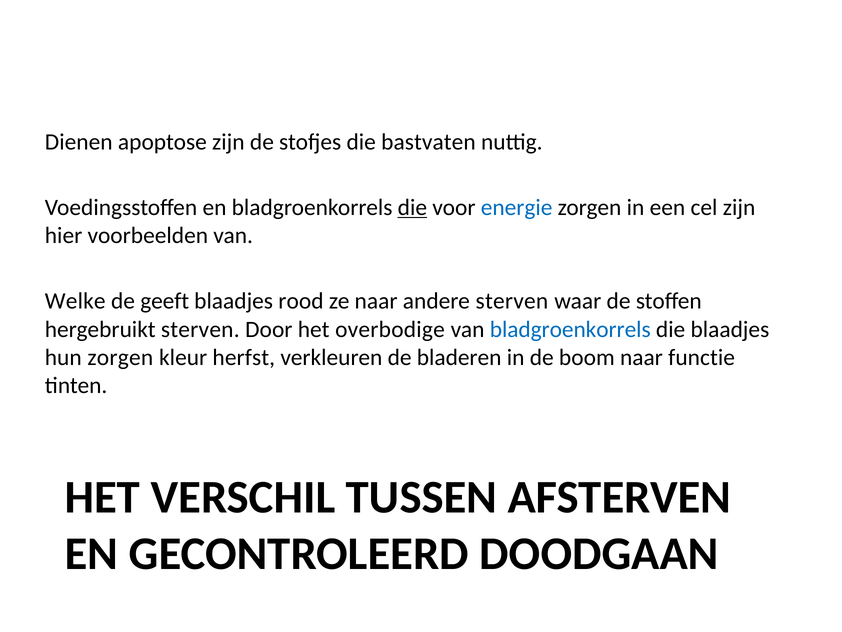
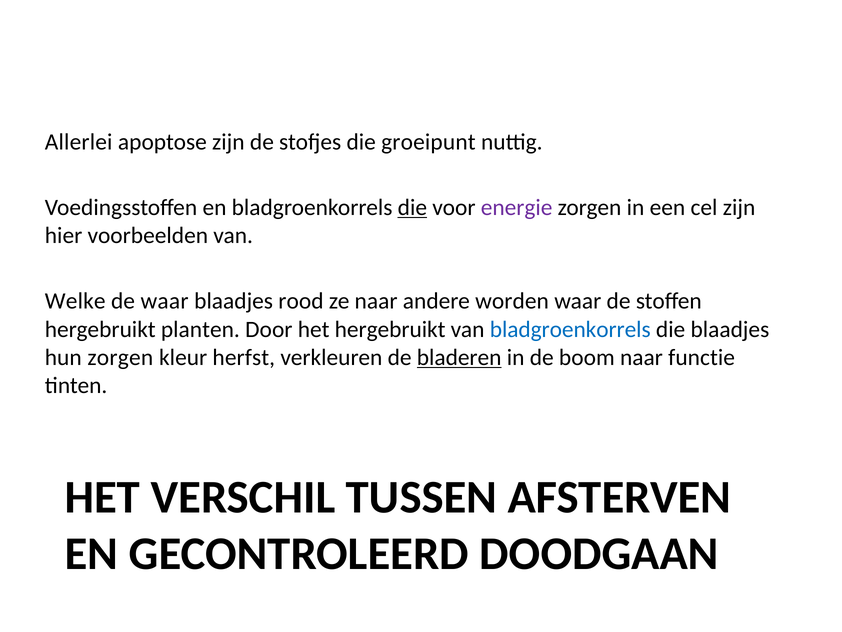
Dienen: Dienen -> Allerlei
bastvaten: bastvaten -> groeipunt
energie colour: blue -> purple
de geeft: geeft -> waar
andere sterven: sterven -> worden
hergebruikt sterven: sterven -> planten
het overbodige: overbodige -> hergebruikt
bladeren underline: none -> present
